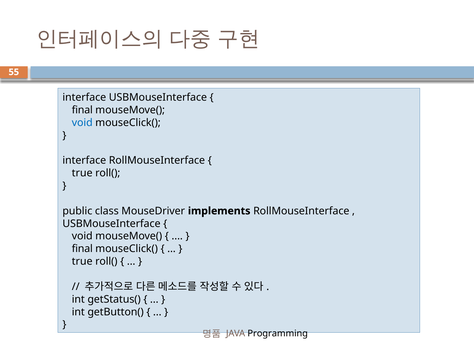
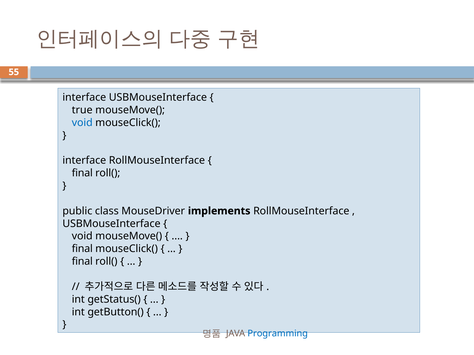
final at (82, 110): final -> true
true at (82, 173): true -> final
true at (82, 262): true -> final
Programming colour: black -> blue
